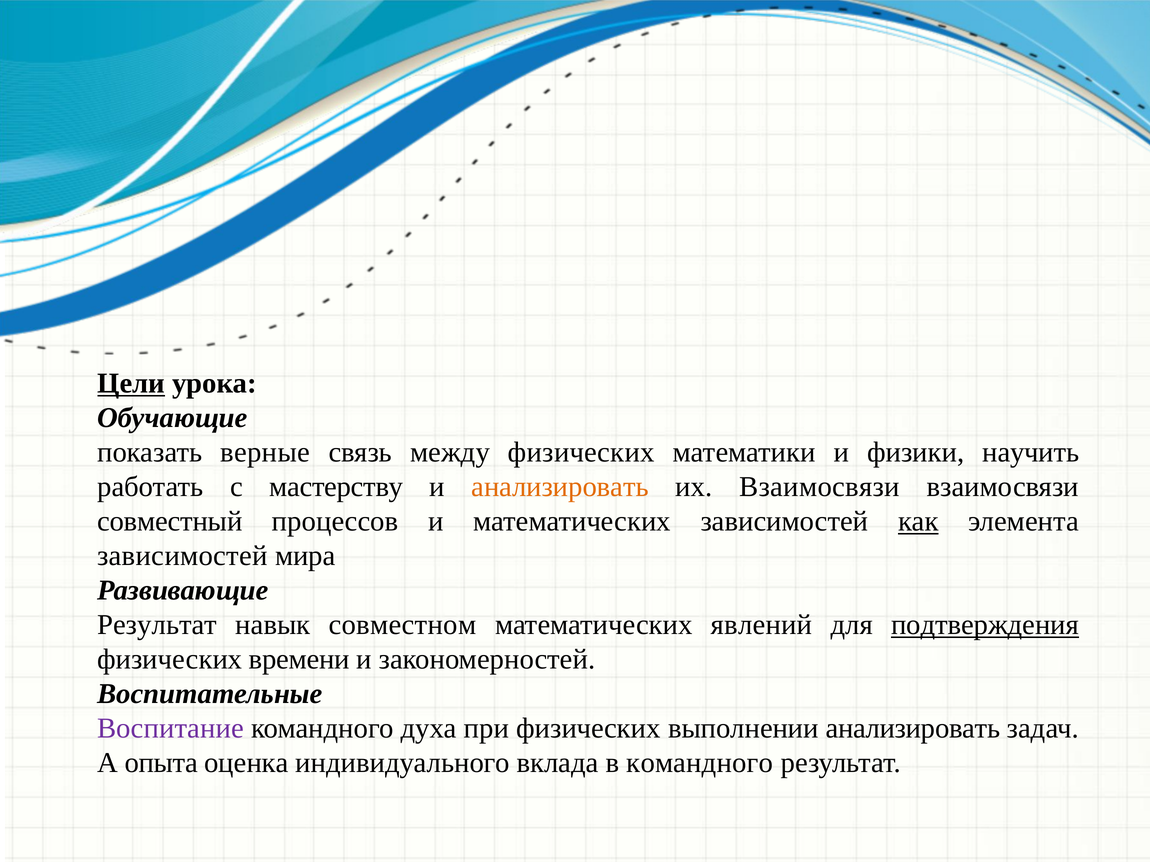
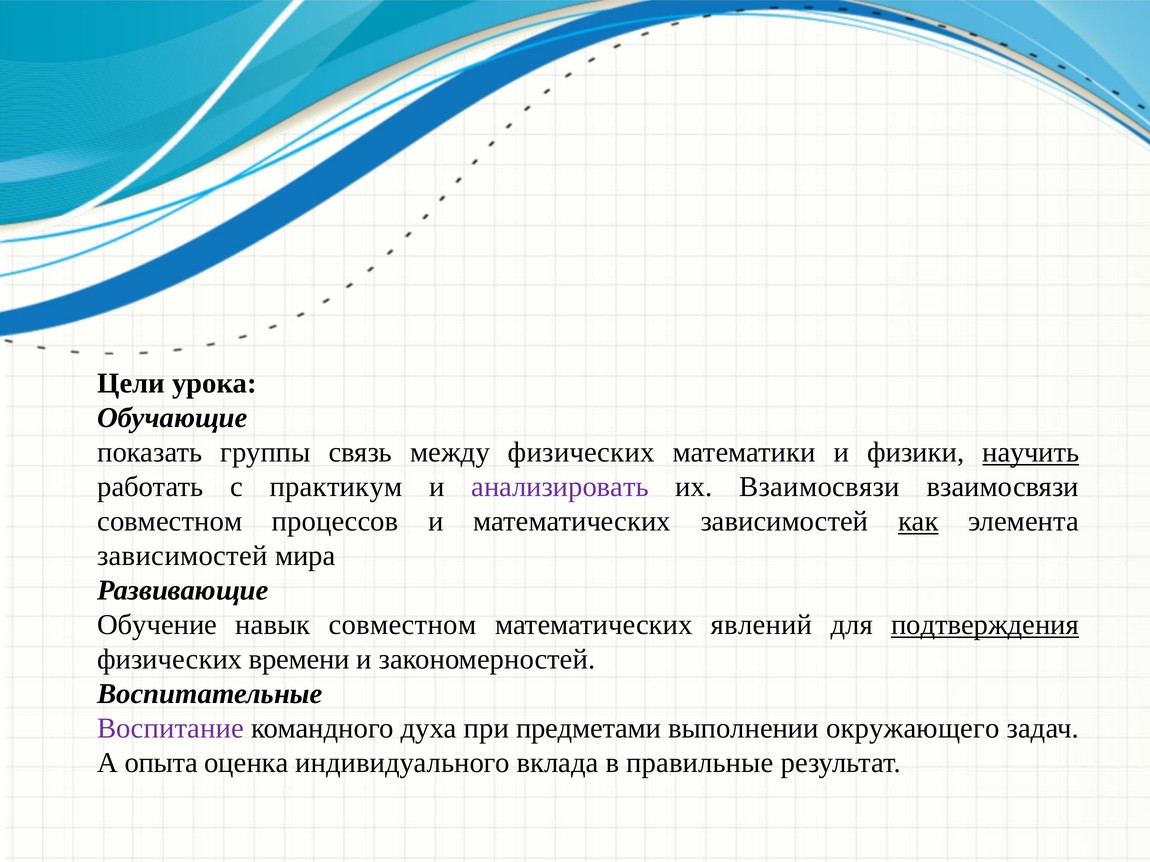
Цели underline: present -> none
верные: верные -> группы
научить underline: none -> present
мастерству: мастерству -> практикум
анализировать at (560, 487) colour: orange -> purple
совместный at (170, 522): совместный -> совместном
Результат at (157, 625): Результат -> Обучение
при физических: физических -> предметами
выполнении анализировать: анализировать -> окружающего
в командного: командного -> правильные
